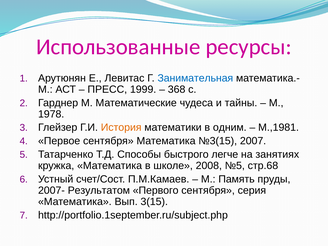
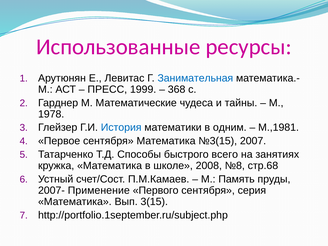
История colour: orange -> blue
легче: легче -> всего
№5: №5 -> №8
Результатом: Результатом -> Применение
